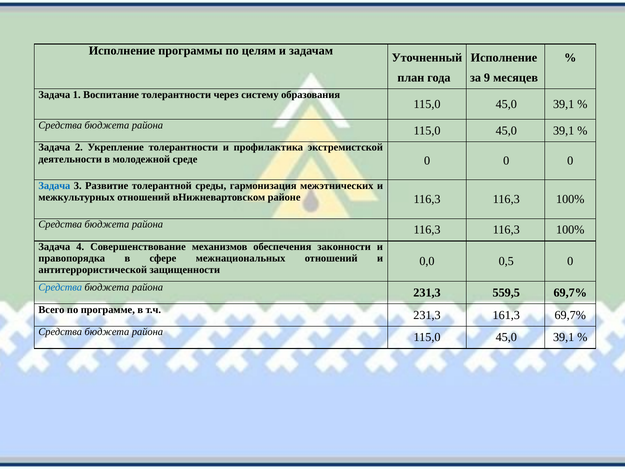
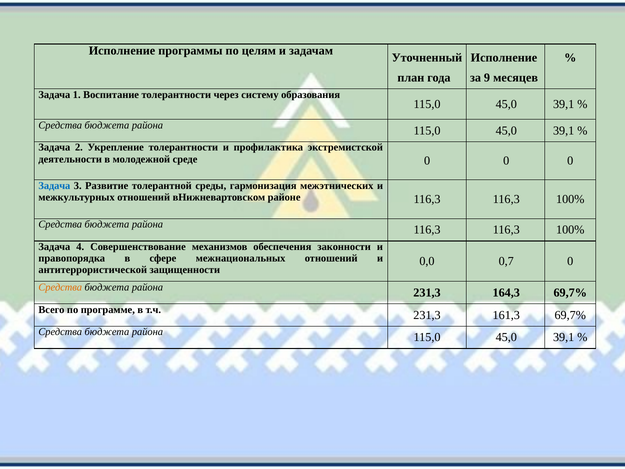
0,5: 0,5 -> 0,7
Средства at (60, 287) colour: blue -> orange
559,5: 559,5 -> 164,3
